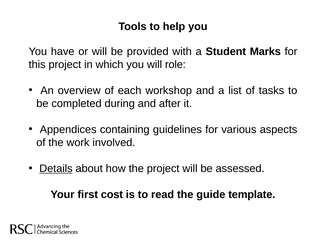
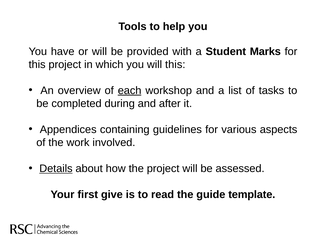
will role: role -> this
each underline: none -> present
cost: cost -> give
